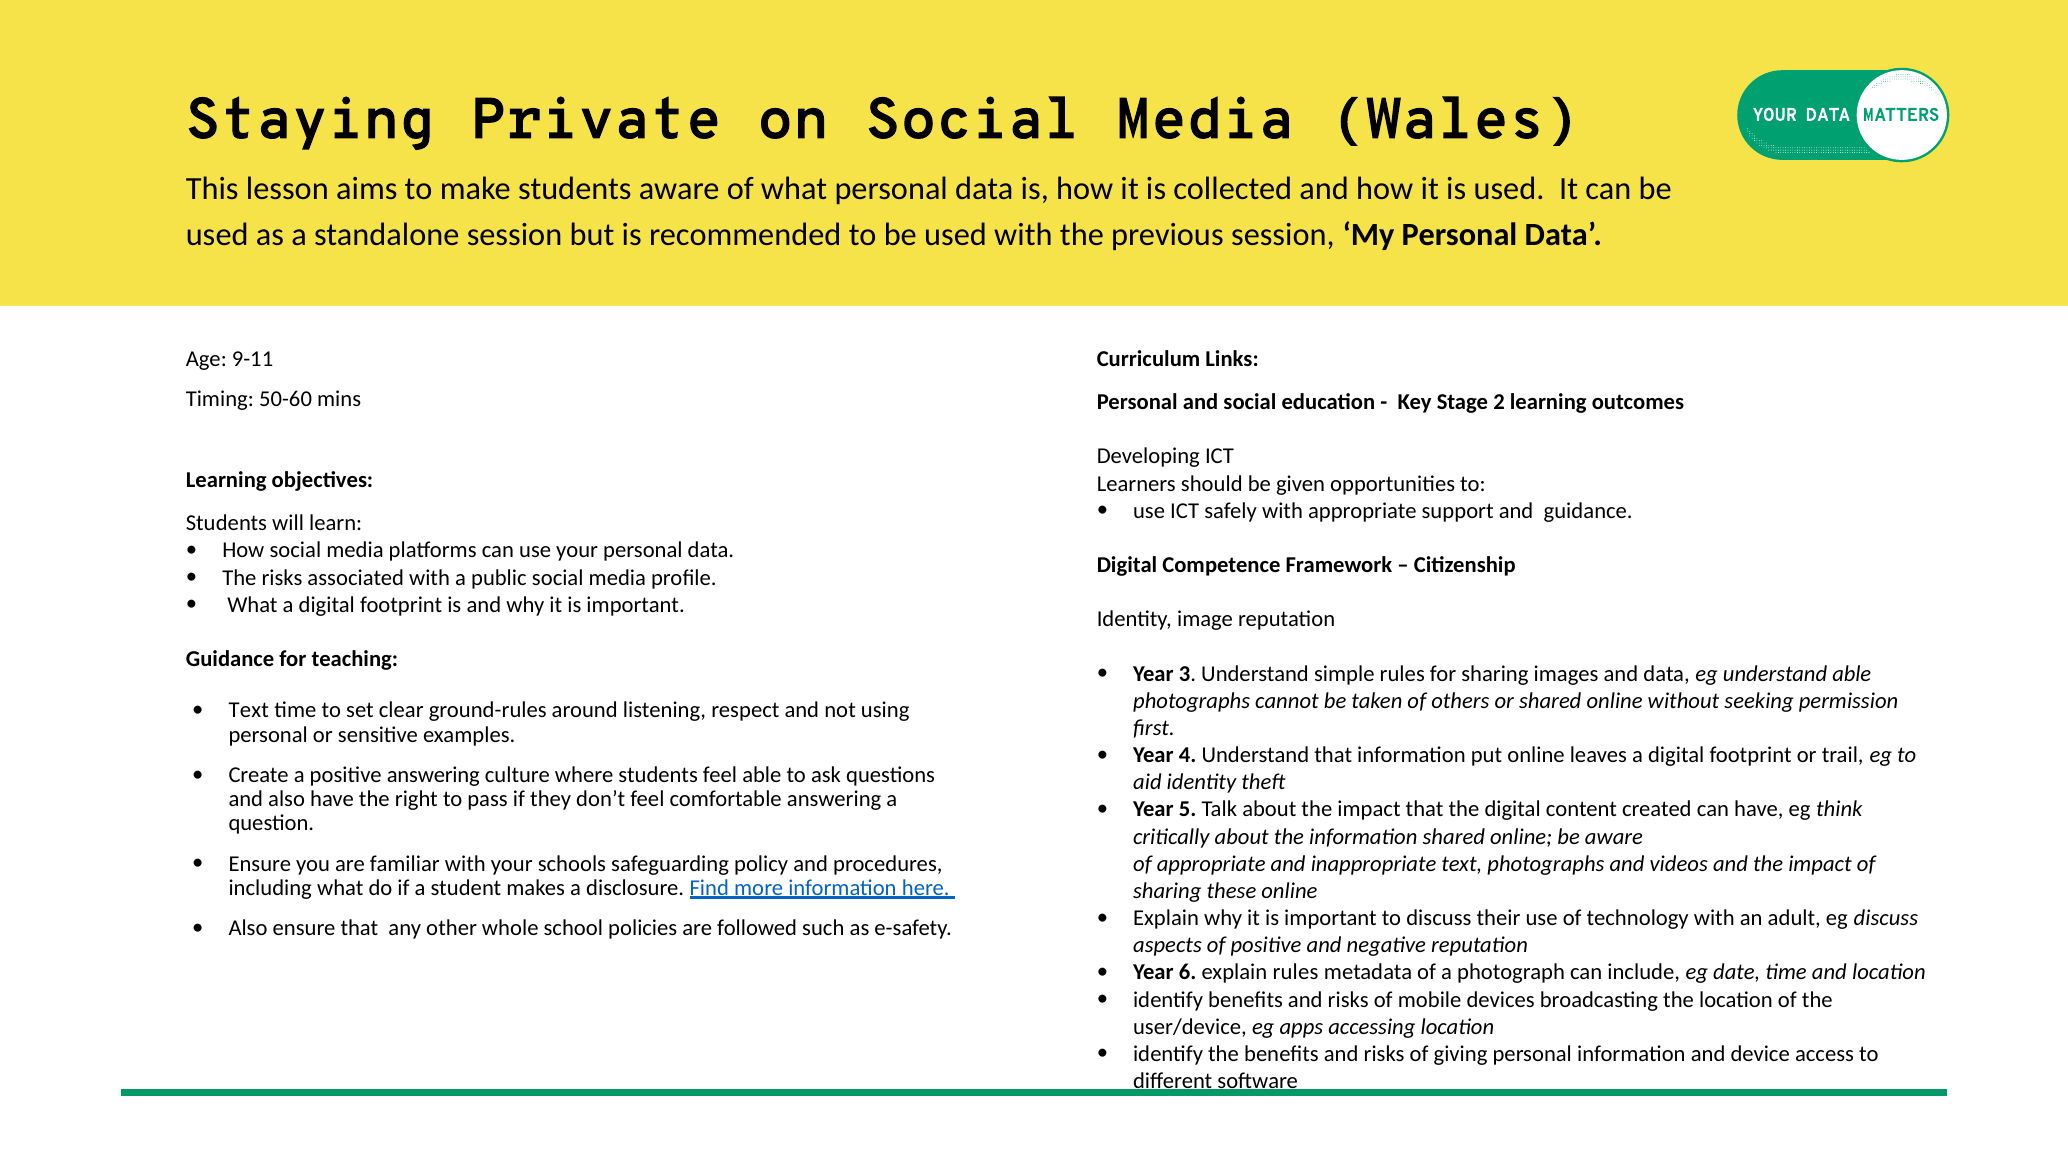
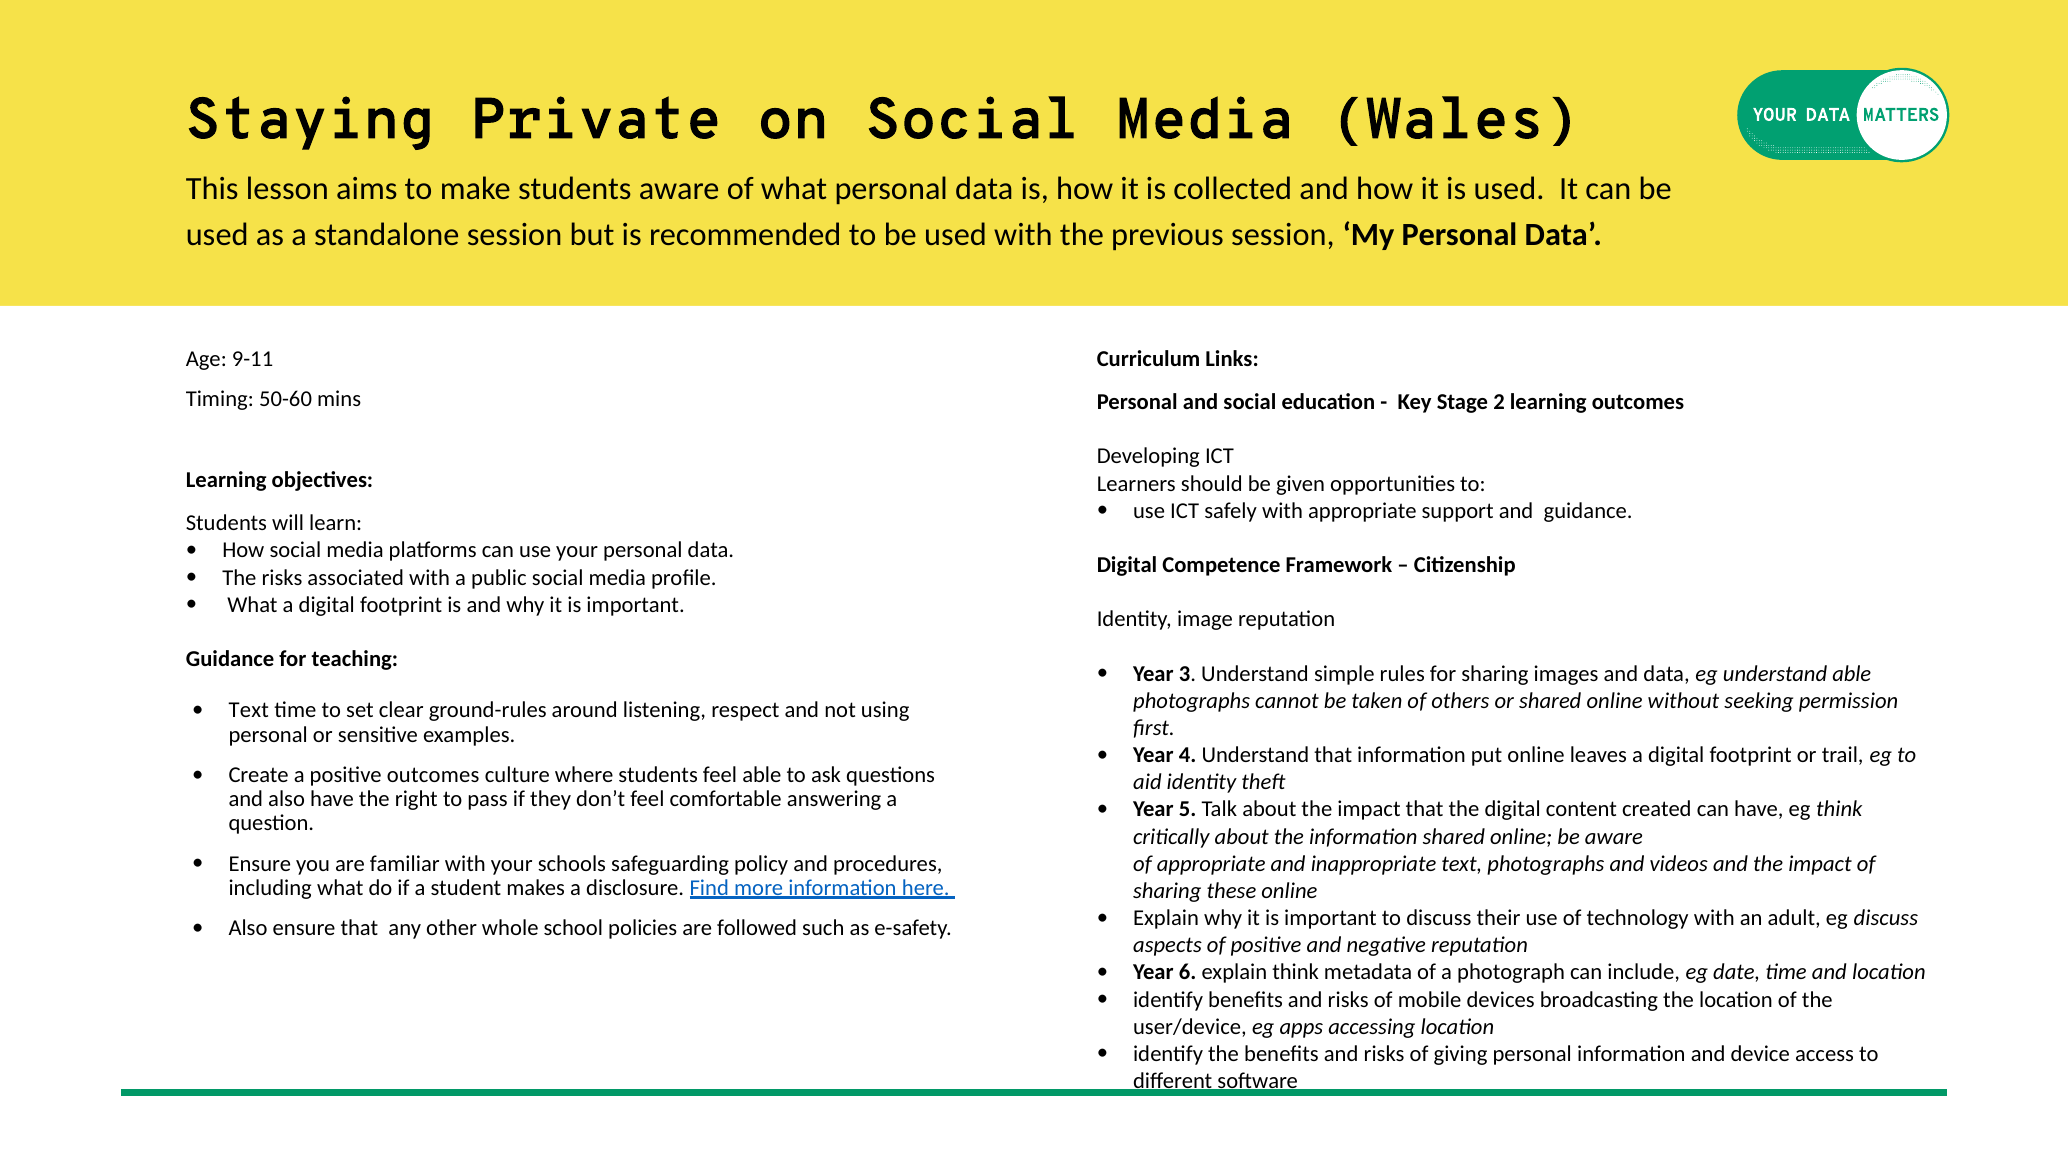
positive answering: answering -> outcomes
explain rules: rules -> think
